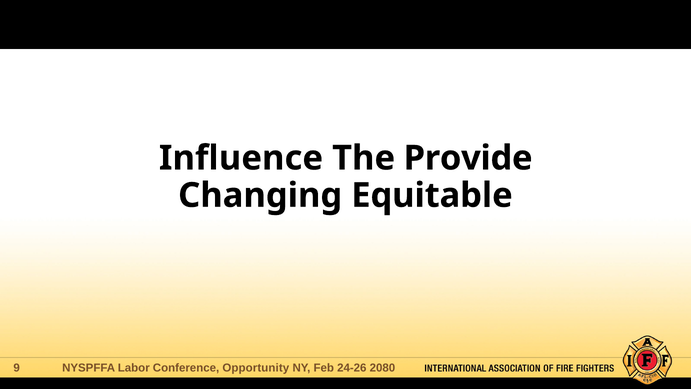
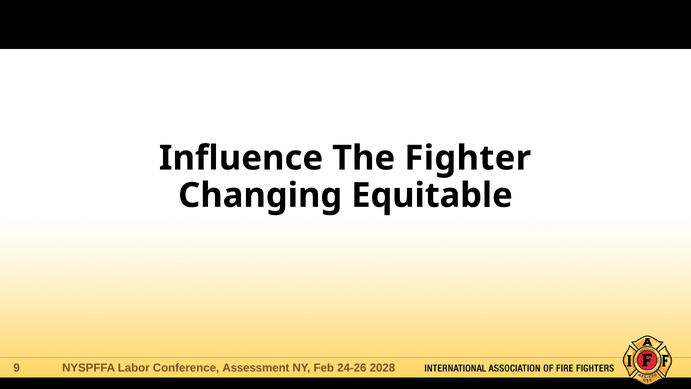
Provide: Provide -> Fighter
Opportunity: Opportunity -> Assessment
2080: 2080 -> 2028
